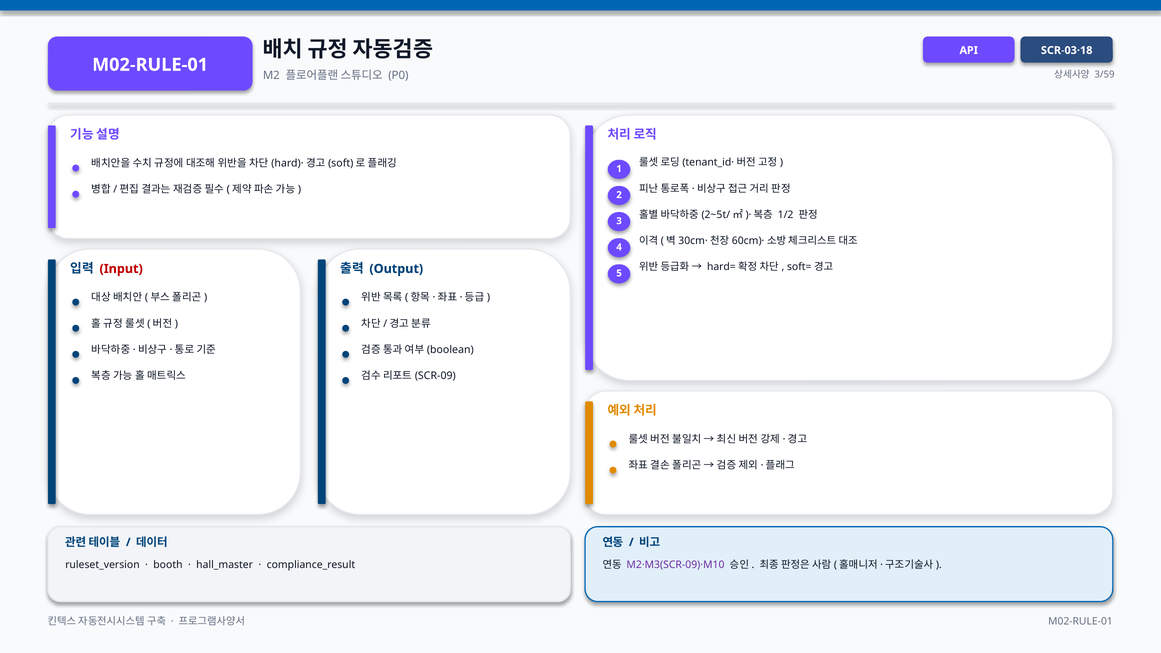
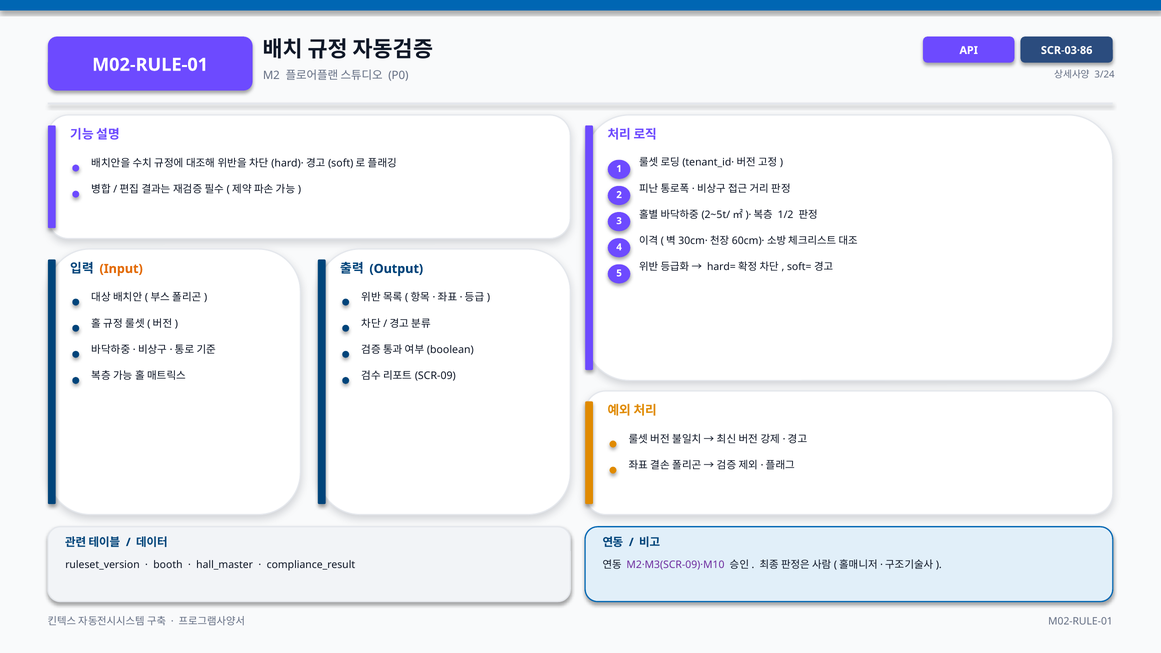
SCR-03·18: SCR-03·18 -> SCR-03·86
3/59: 3/59 -> 3/24
Input colour: red -> orange
